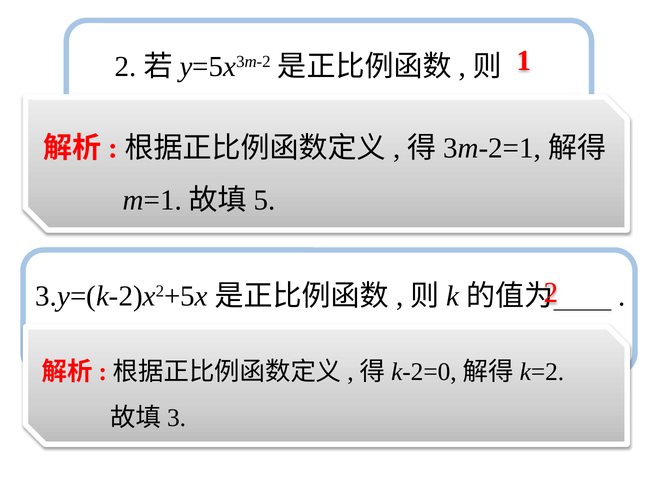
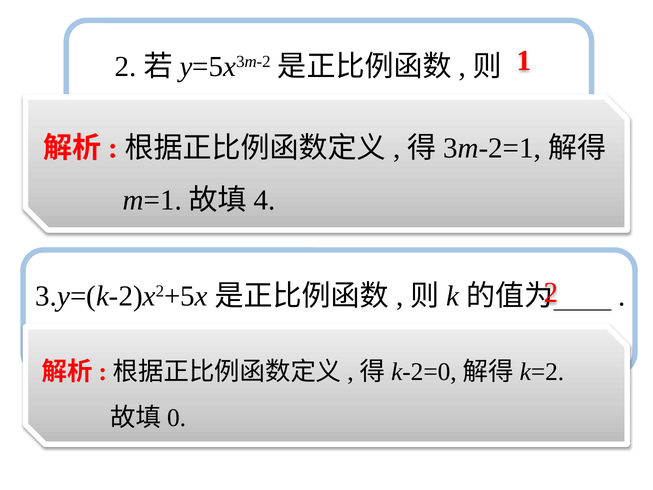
5: 5 -> 4
3: 3 -> 0
